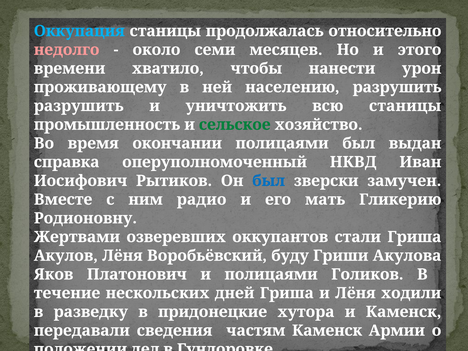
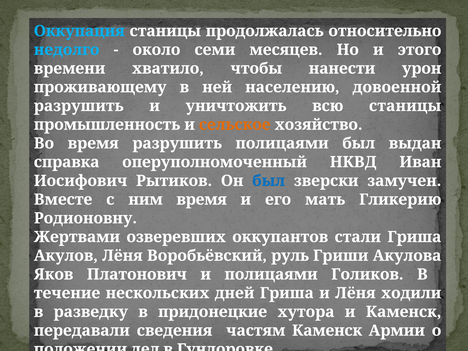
недолго colour: pink -> light blue
населению разрушить: разрушить -> довоенной
сельское colour: green -> orange
время окончании: окончании -> разрушить
ним радио: радио -> время
буду: буду -> руль
